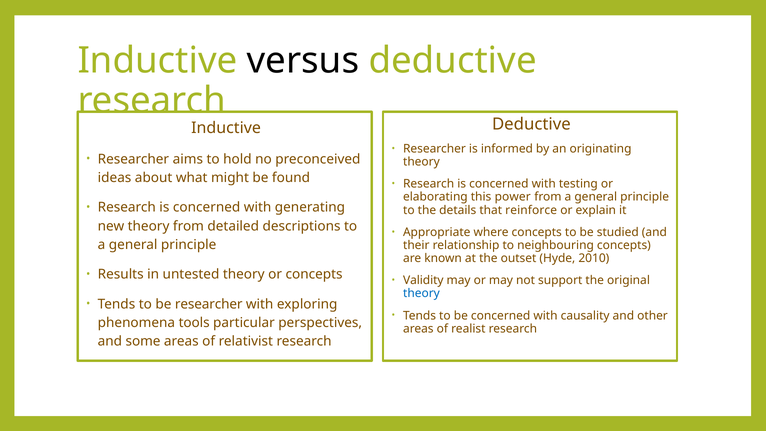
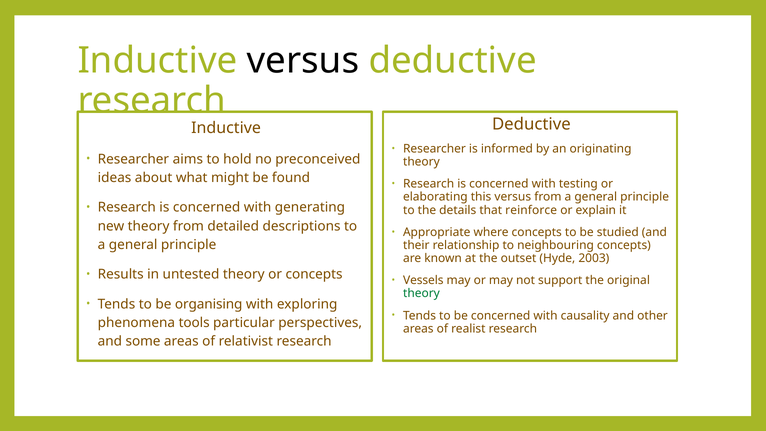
this power: power -> versus
2010: 2010 -> 2003
Validity: Validity -> Vessels
theory at (421, 293) colour: blue -> green
be researcher: researcher -> organising
